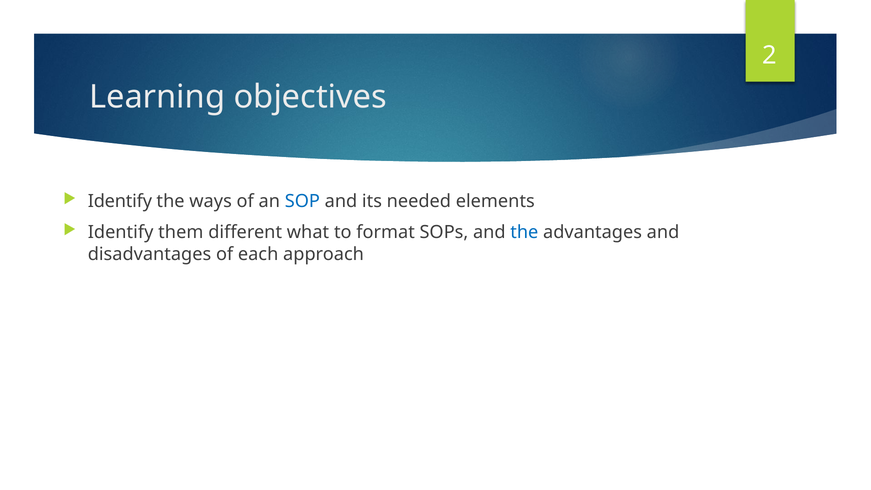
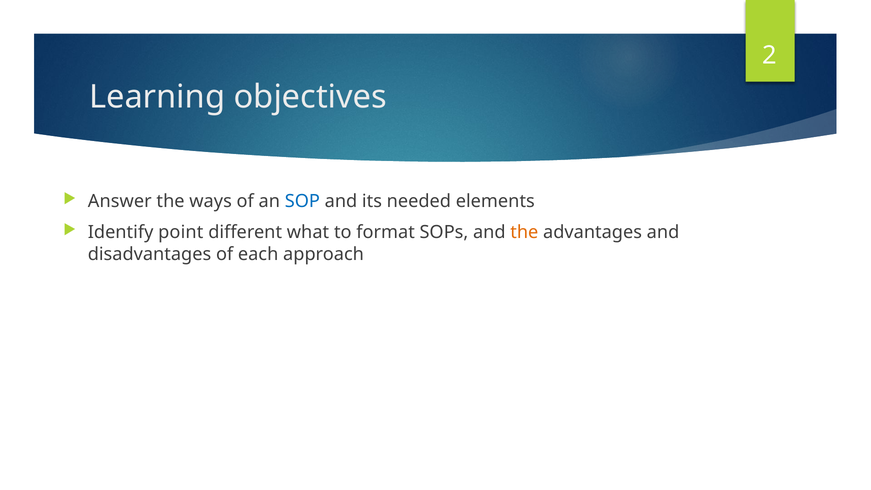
Identify at (120, 201): Identify -> Answer
them: them -> point
the at (524, 232) colour: blue -> orange
